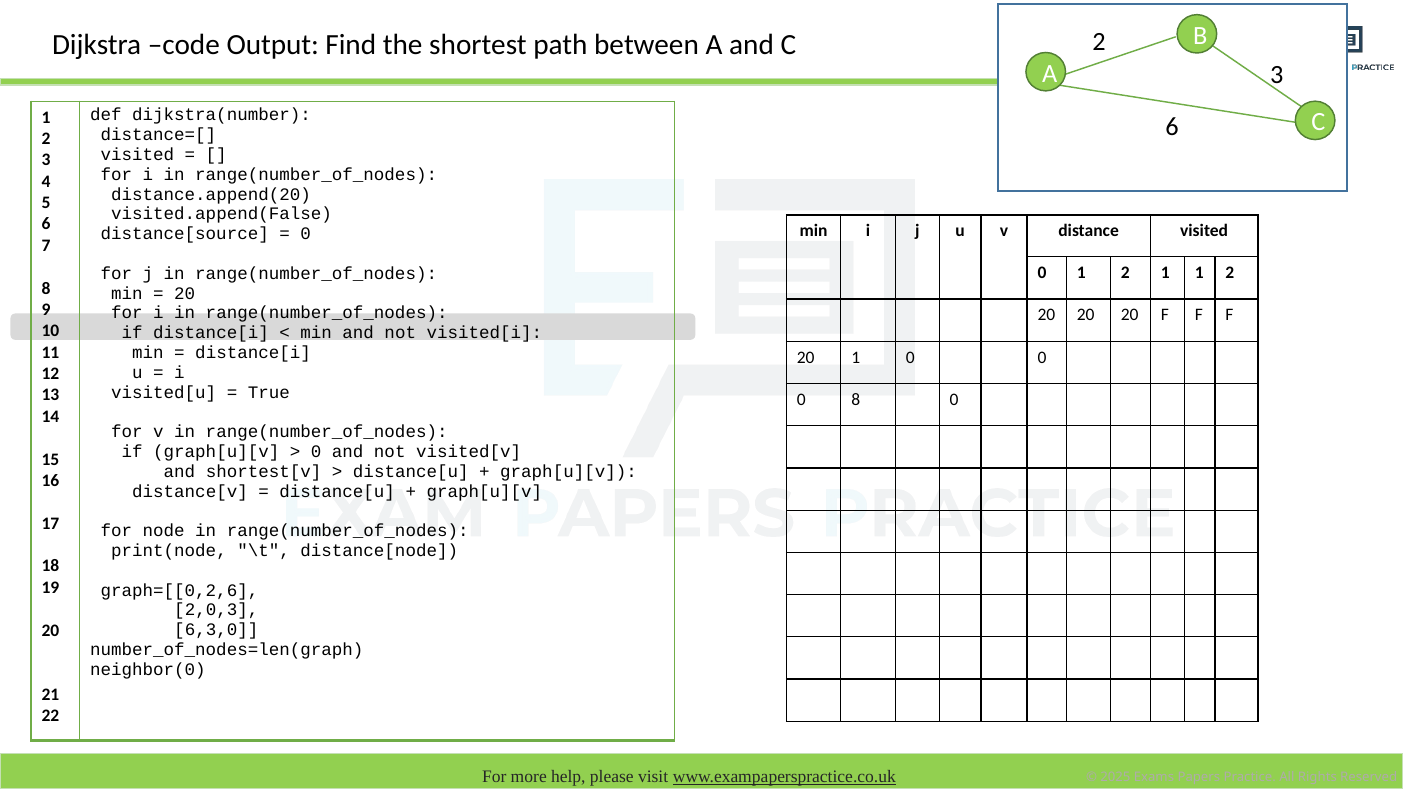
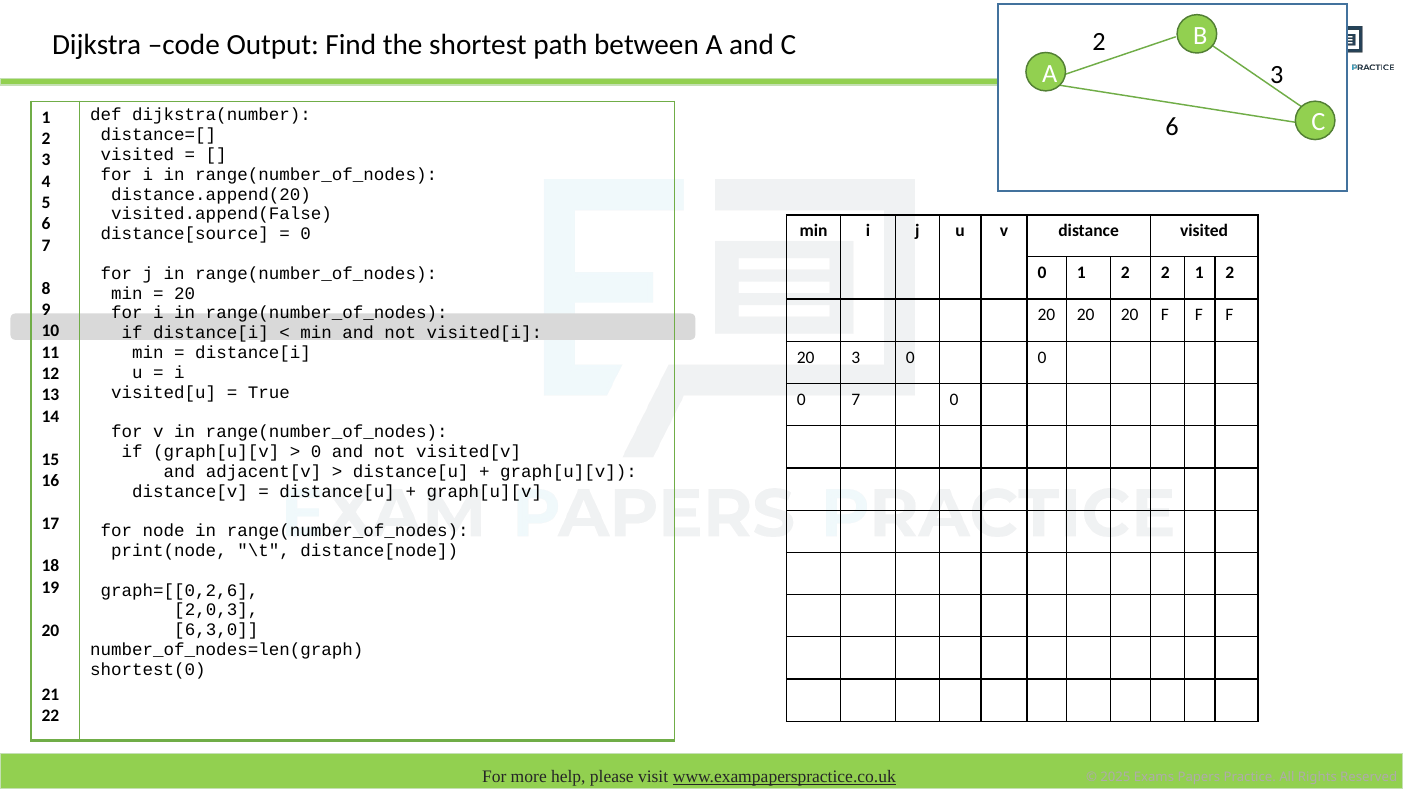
2 1: 1 -> 2
20 1: 1 -> 3
0 8: 8 -> 7
shortest[v: shortest[v -> adjacent[v
neighbor(0: neighbor(0 -> shortest(0
